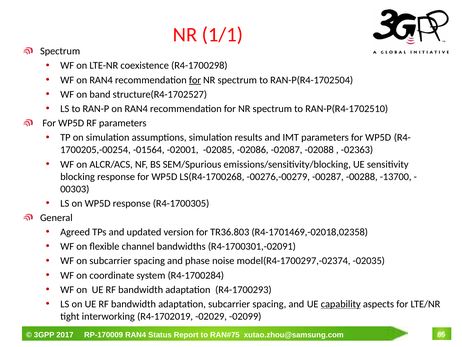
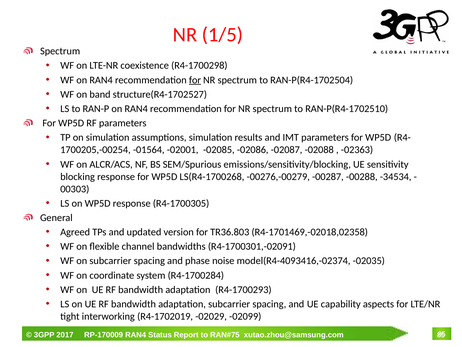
1/1: 1/1 -> 1/5
-13700: -13700 -> -34534
model(R4-1700297,-02374: model(R4-1700297,-02374 -> model(R4-4093416,-02374
capability underline: present -> none
